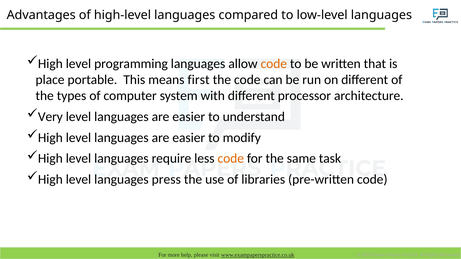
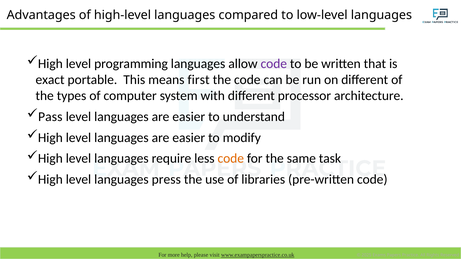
code at (274, 64) colour: orange -> purple
place: place -> exact
Very: Very -> Pass
